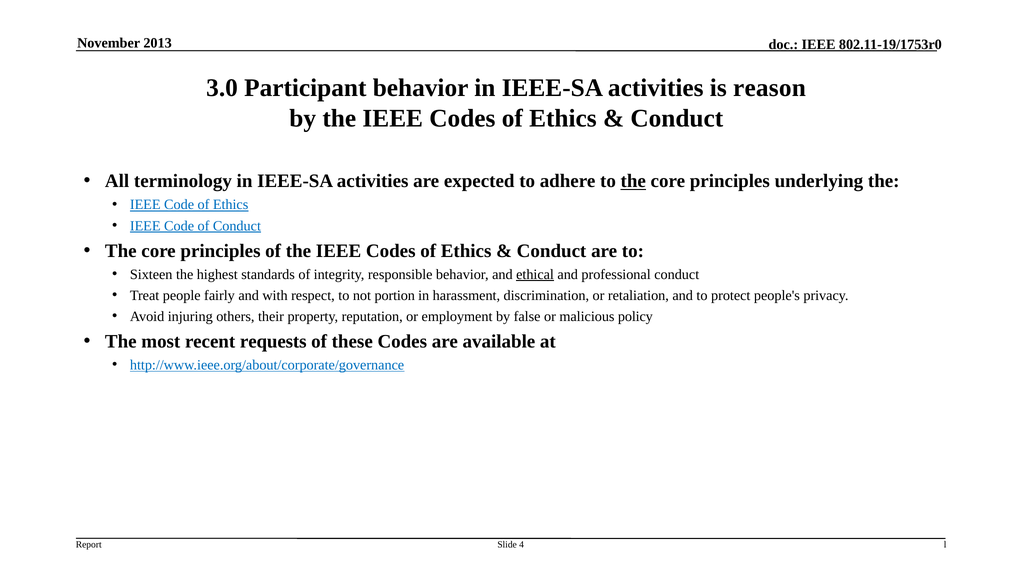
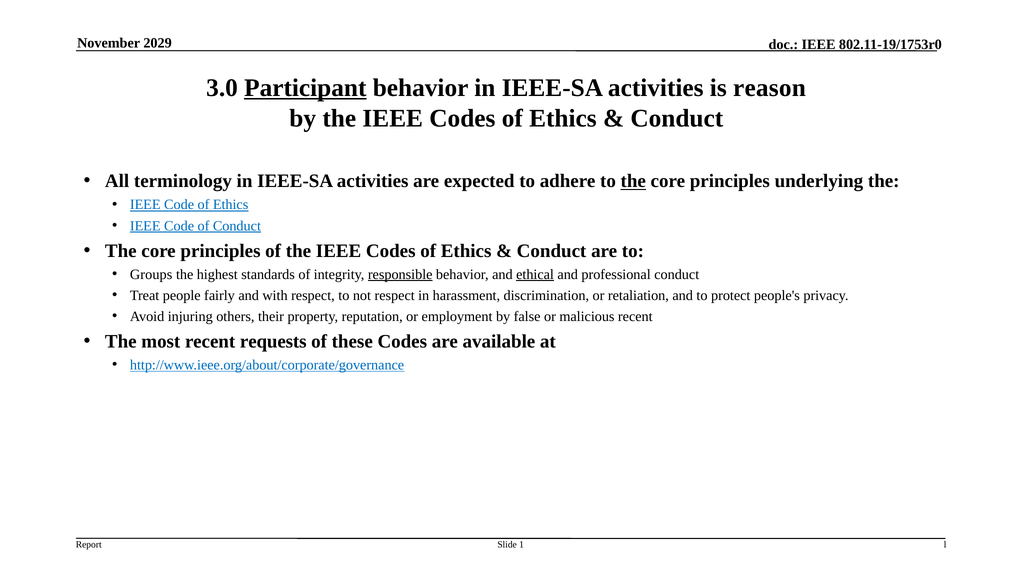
2013: 2013 -> 2029
Participant underline: none -> present
Sixteen: Sixteen -> Groups
responsible underline: none -> present
not portion: portion -> respect
malicious policy: policy -> recent
4: 4 -> 1
